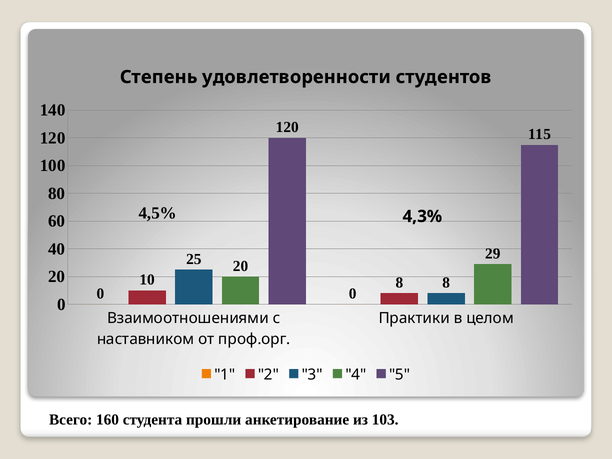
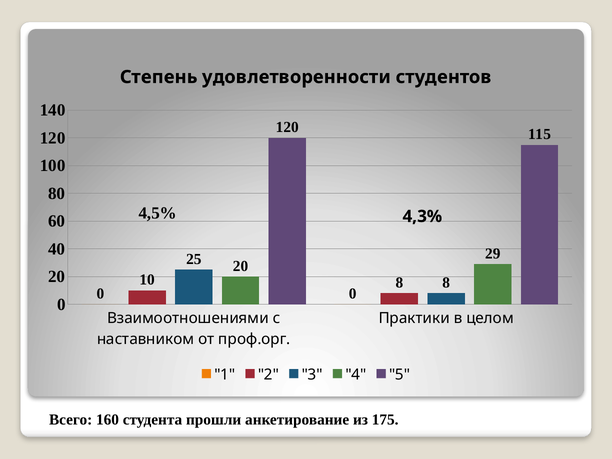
103: 103 -> 175
